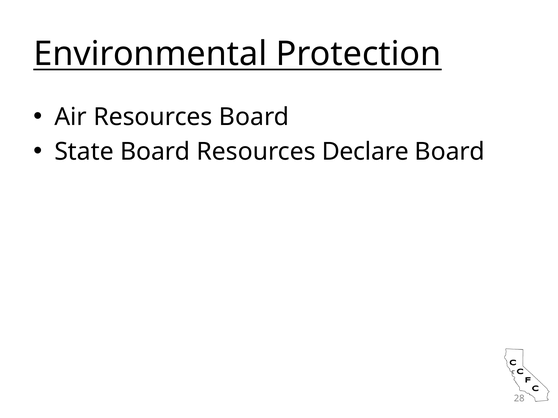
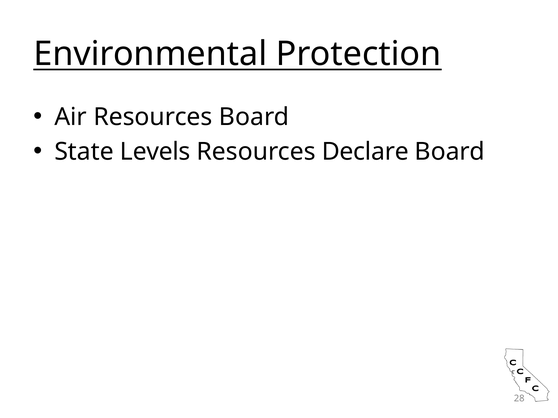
State Board: Board -> Levels
